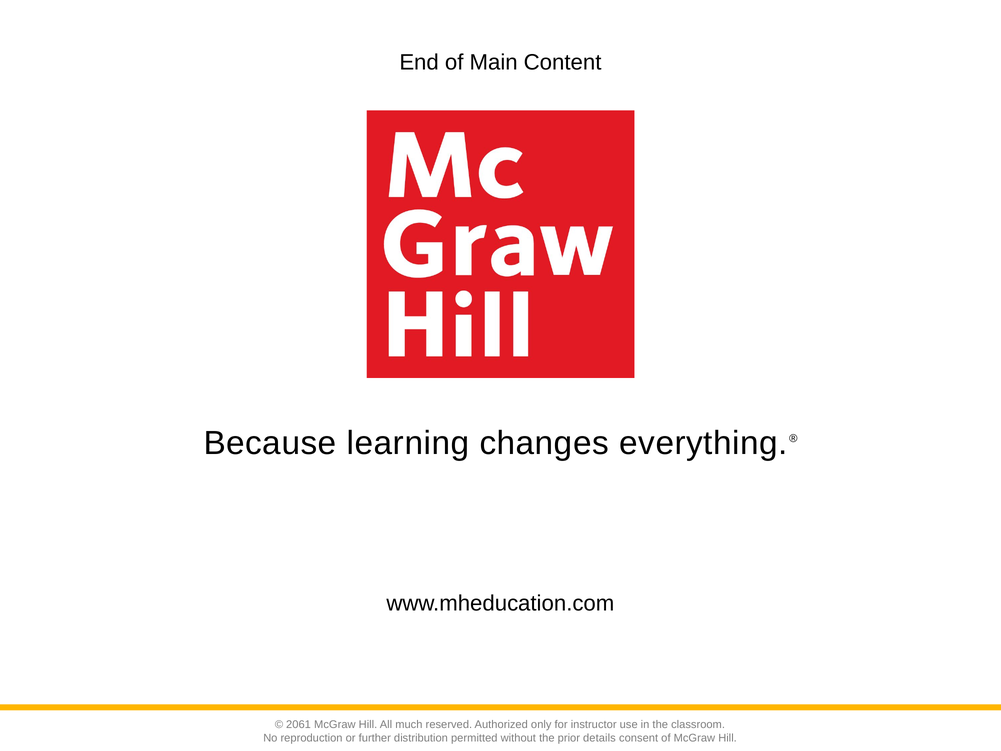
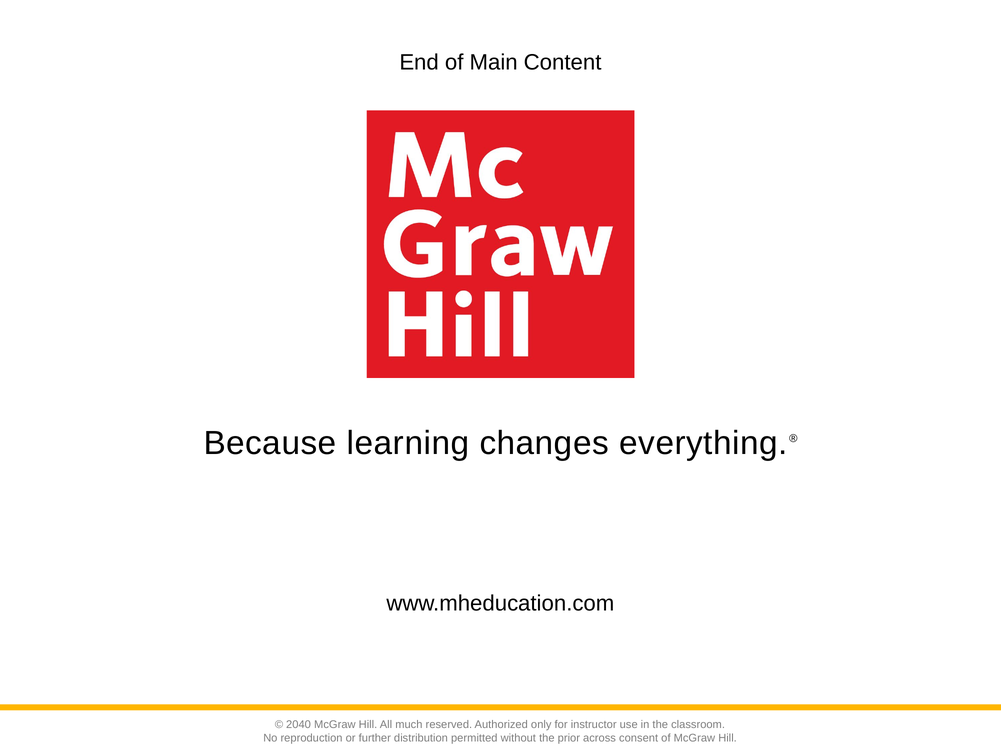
2061: 2061 -> 2040
details: details -> across
